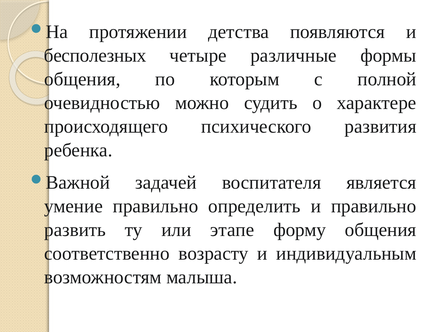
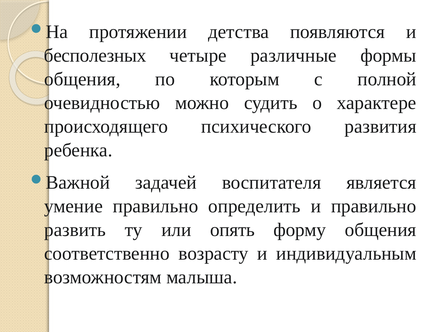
этапе: этапе -> опять
